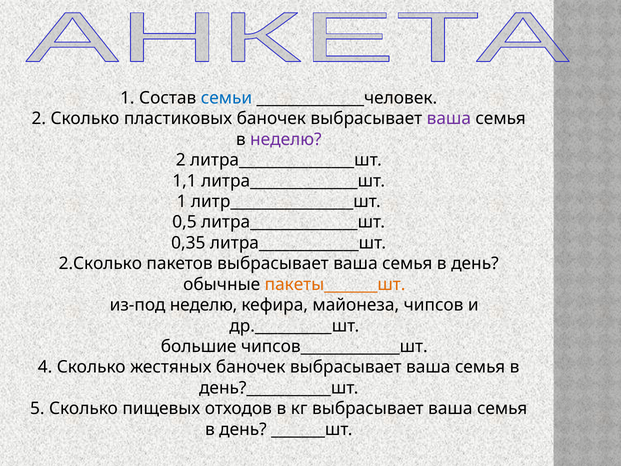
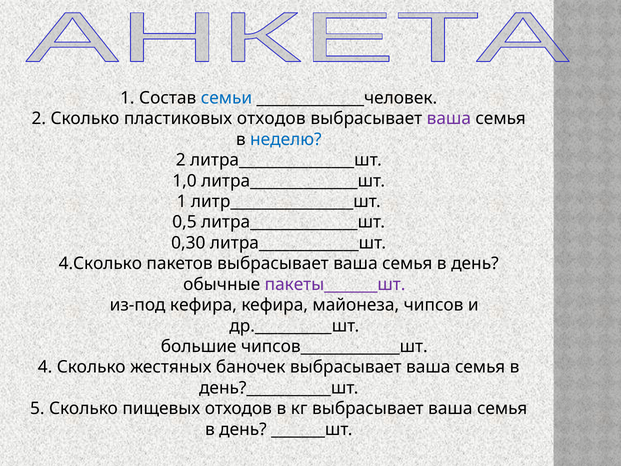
пластиковых баночек: баночек -> отходов
неделю at (286, 139) colour: purple -> blue
1,1: 1,1 -> 1,0
0,35: 0,35 -> 0,30
2.Сколько: 2.Сколько -> 4.Сколько
пакеты_______шт colour: orange -> purple
из-под неделю: неделю -> кефира
